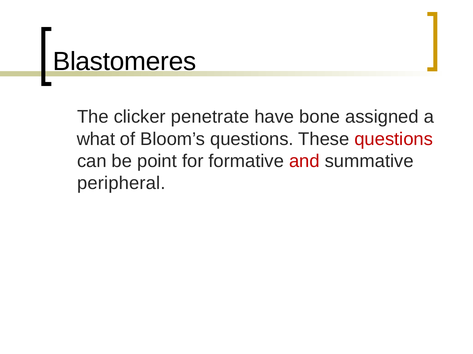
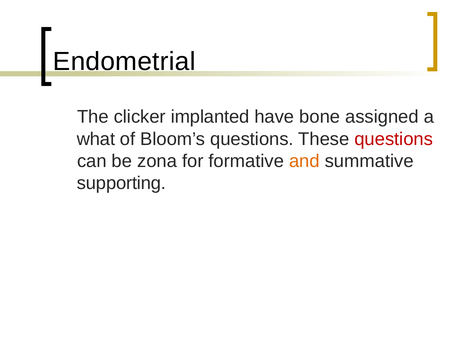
Blastomeres: Blastomeres -> Endometrial
penetrate: penetrate -> implanted
point: point -> zona
and colour: red -> orange
peripheral: peripheral -> supporting
